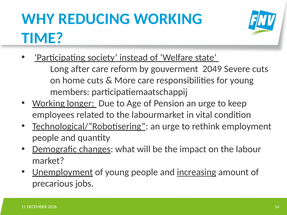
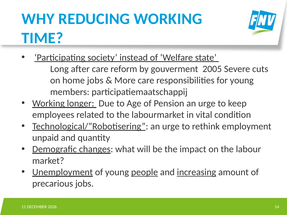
2049: 2049 -> 2005
home cuts: cuts -> jobs
people at (45, 138): people -> unpaid
people at (145, 172) underline: none -> present
